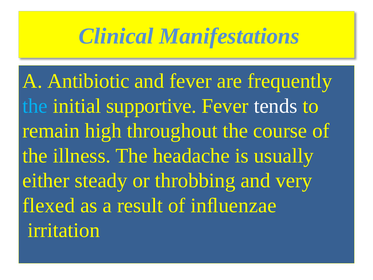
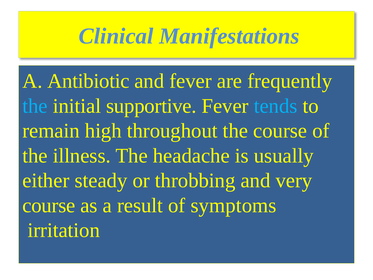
tends colour: white -> light blue
flexed at (49, 205): flexed -> course
inﬂuenzae: inﬂuenzae -> symptoms
